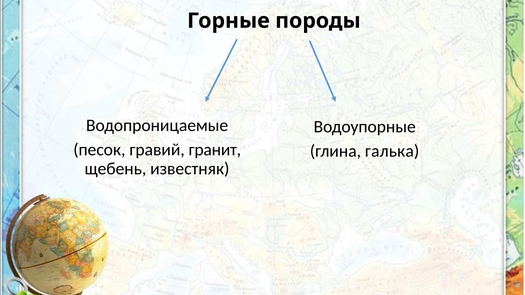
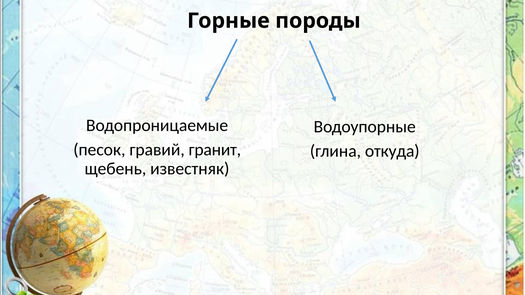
галька: галька -> откуда
